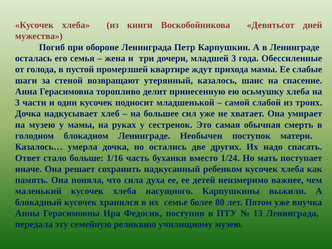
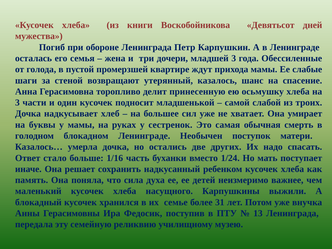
на музею: музею -> буквы
80: 80 -> 31
